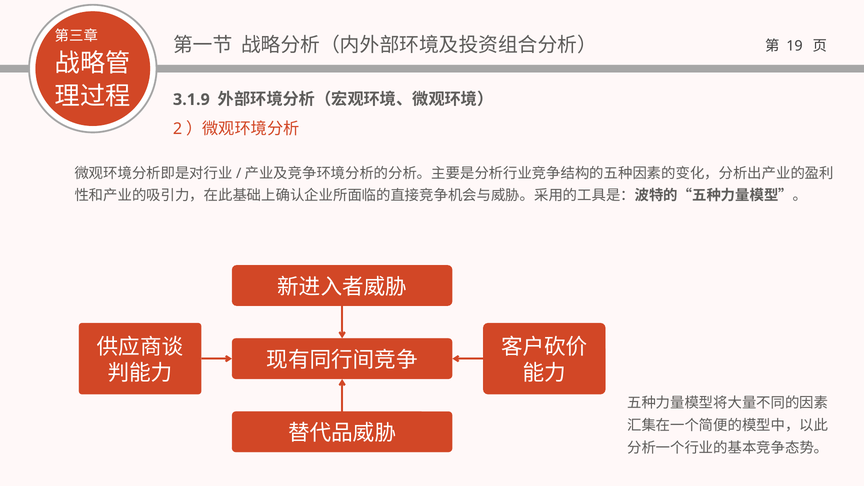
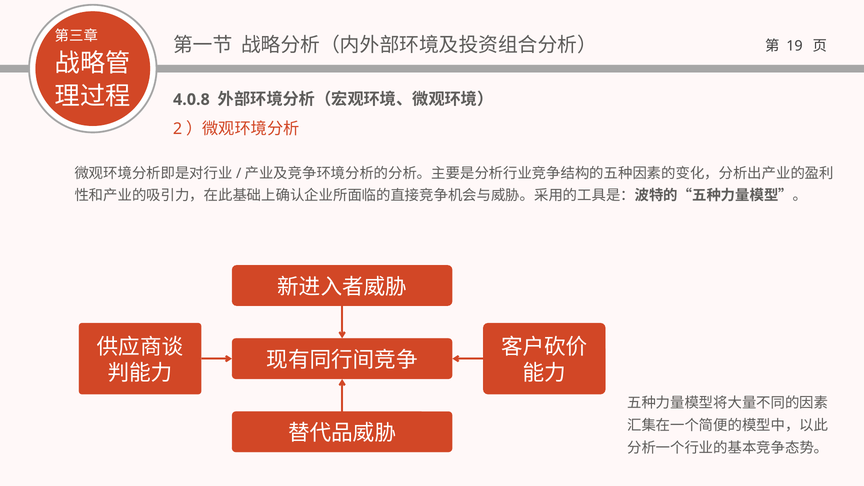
3.1.9: 3.1.9 -> 4.0.8
